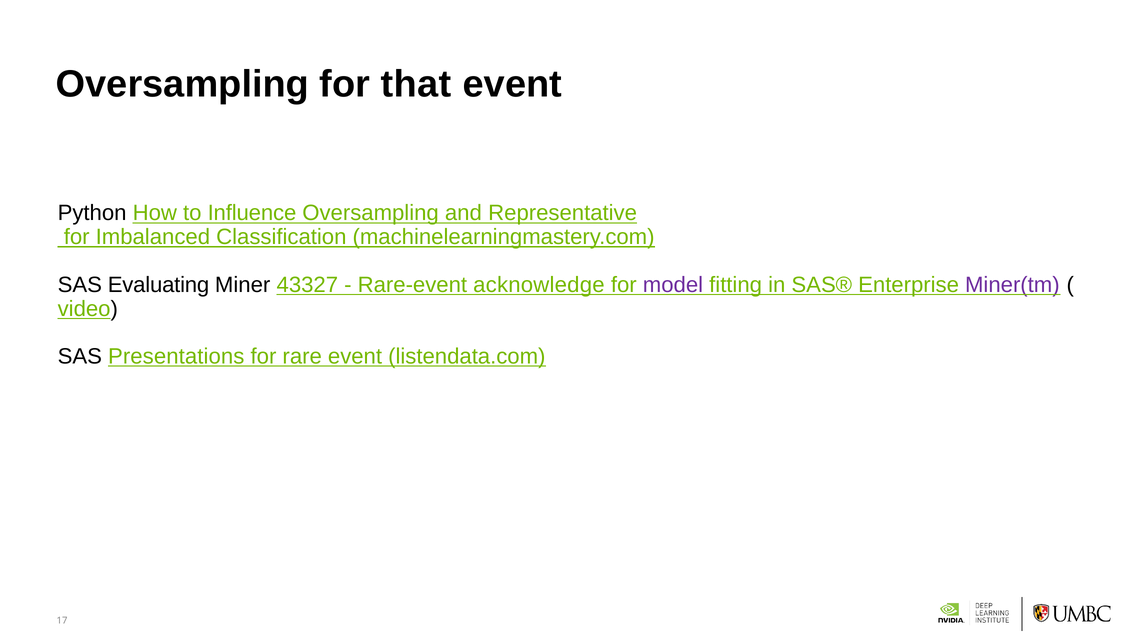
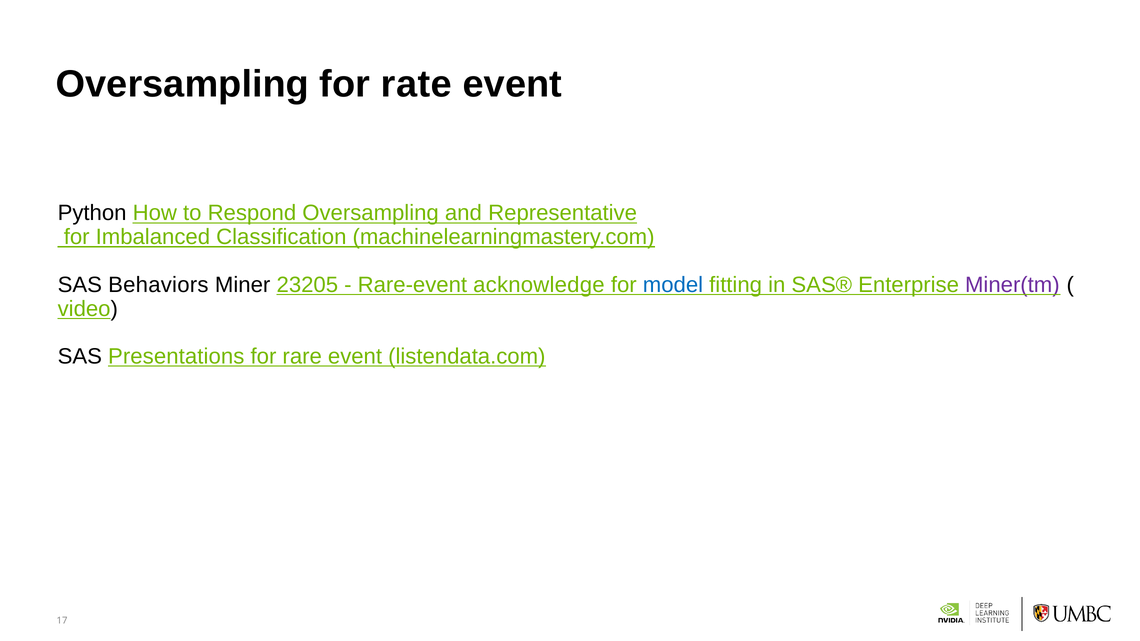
that: that -> rate
Influence: Influence -> Respond
Evaluating: Evaluating -> Behaviors
43327: 43327 -> 23205
model colour: purple -> blue
